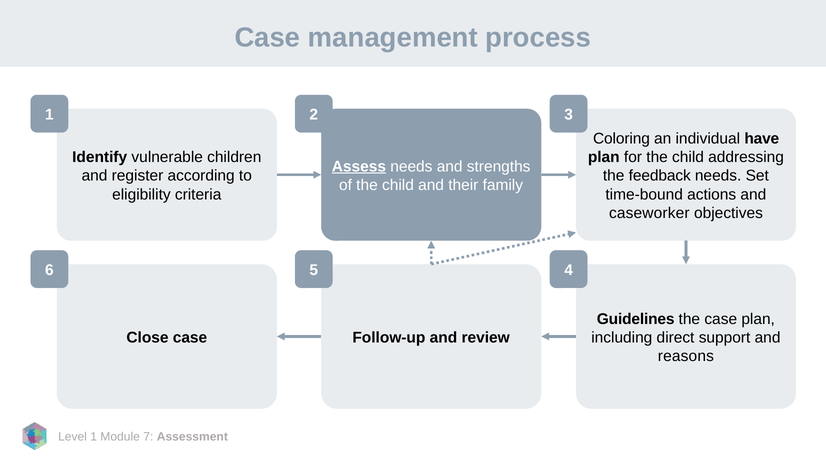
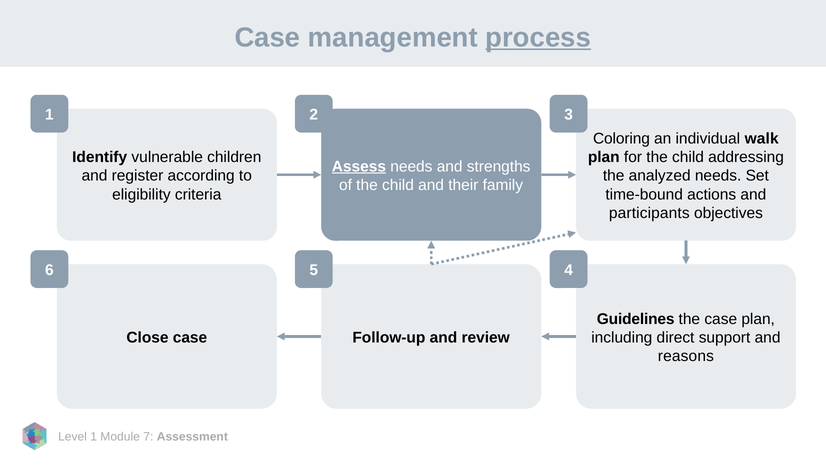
process underline: none -> present
have: have -> walk
feedback: feedback -> analyzed
caseworker: caseworker -> participants
